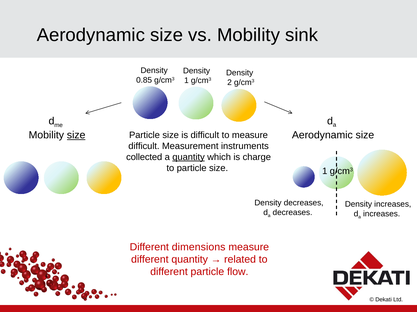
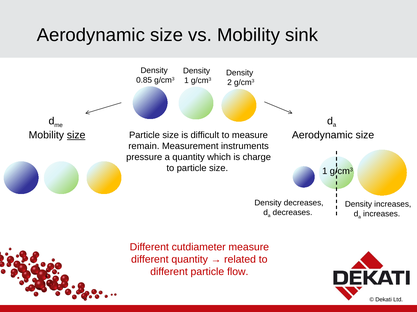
difficult at (144, 146): difficult -> remain
collected: collected -> pressure
quantity at (189, 158) underline: present -> none
dimensions: dimensions -> cutdiameter
